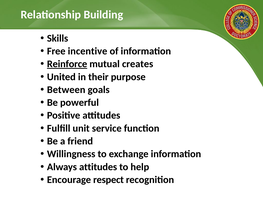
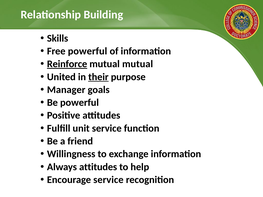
Free incentive: incentive -> powerful
mutual creates: creates -> mutual
their underline: none -> present
Between: Between -> Manager
Encourage respect: respect -> service
